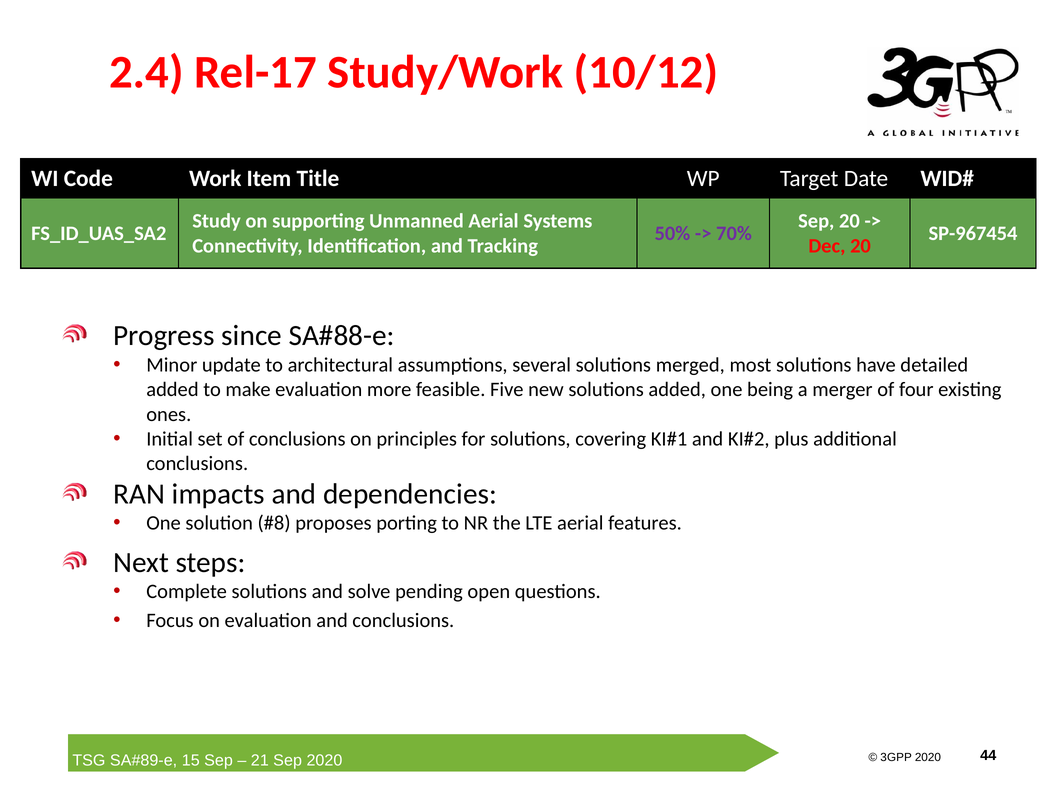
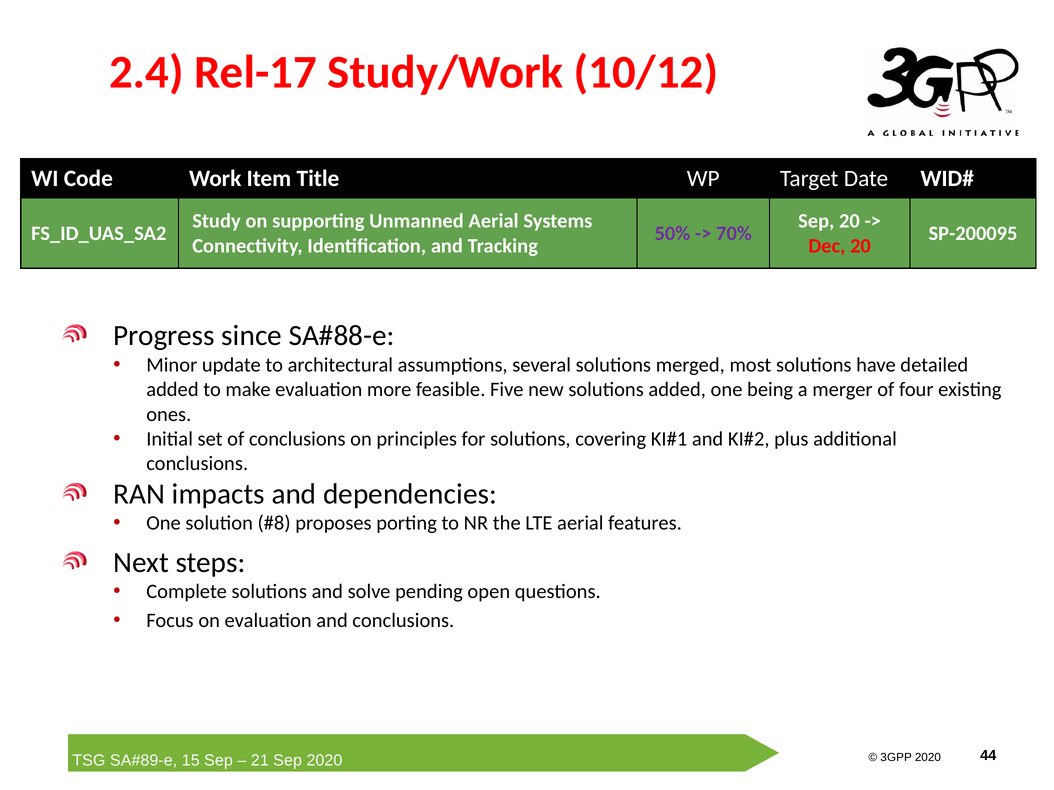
SP-967454: SP-967454 -> SP-200095
